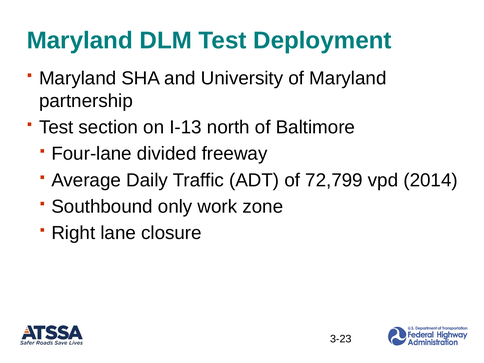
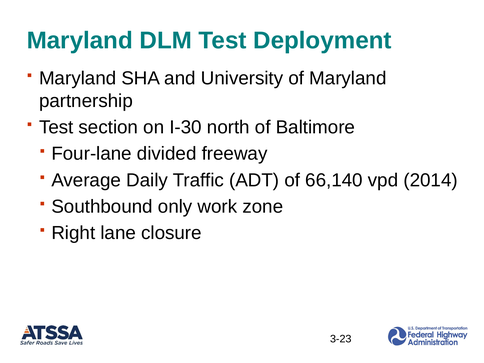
I-13: I-13 -> I-30
72,799: 72,799 -> 66,140
